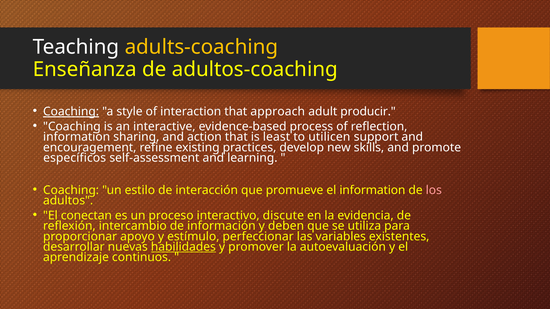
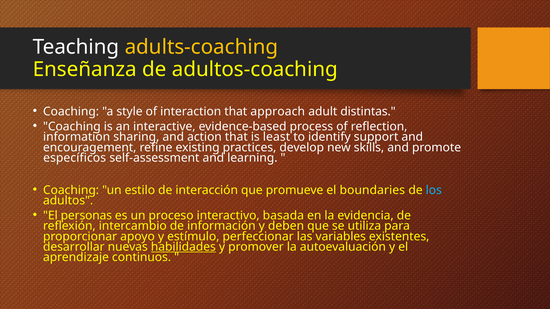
Coaching at (71, 112) underline: present -> none
producir: producir -> distintas
utilicen: utilicen -> identify
el information: information -> boundaries
los colour: pink -> light blue
conectan: conectan -> personas
discute: discute -> basada
